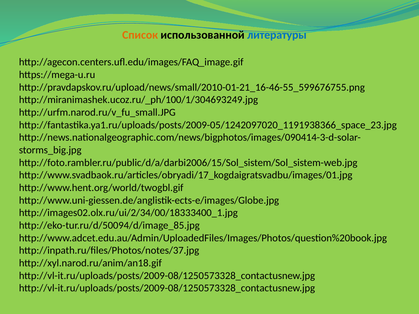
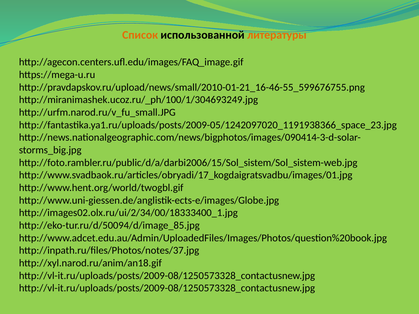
литературы colour: blue -> orange
